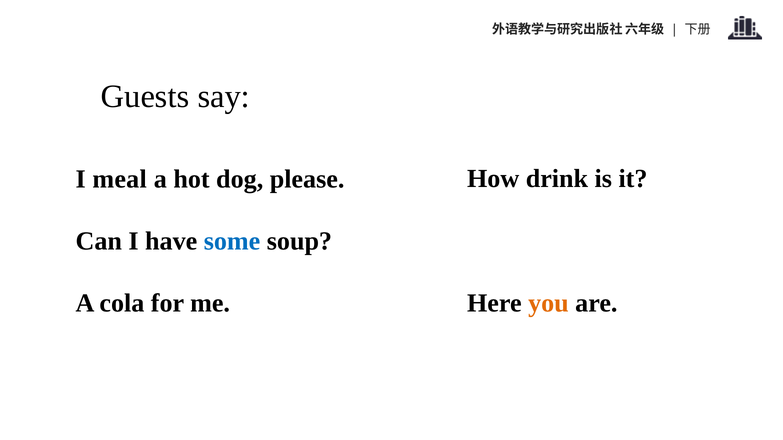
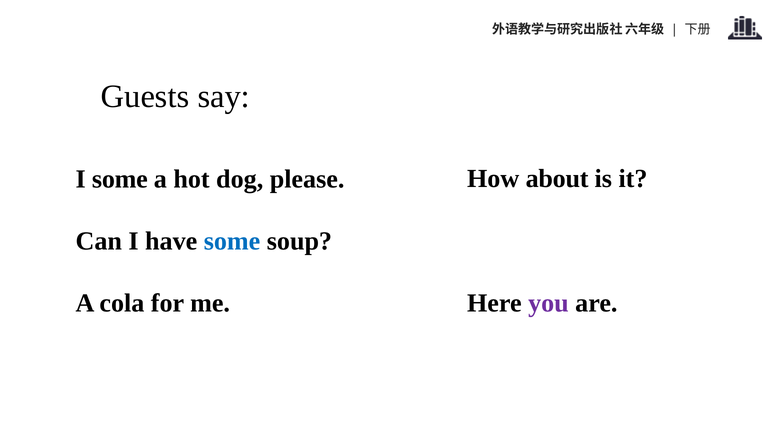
drink: drink -> about
I meal: meal -> some
you colour: orange -> purple
